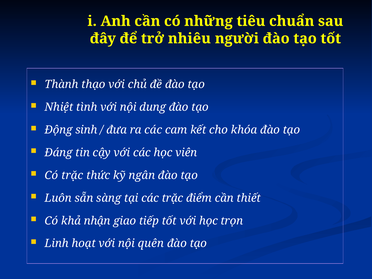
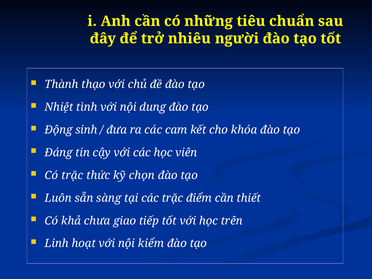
ngân: ngân -> chọn
nhận: nhận -> chưa
trọn: trọn -> trên
quên: quên -> kiểm
